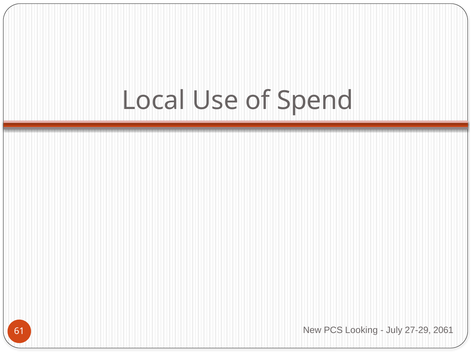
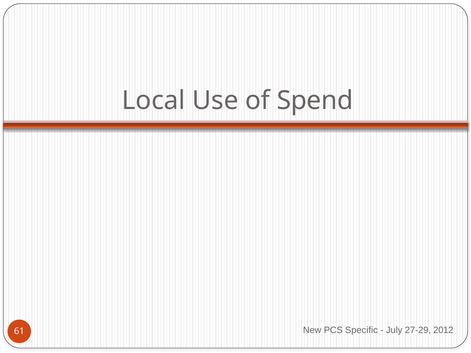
Looking: Looking -> Specific
2061: 2061 -> 2012
